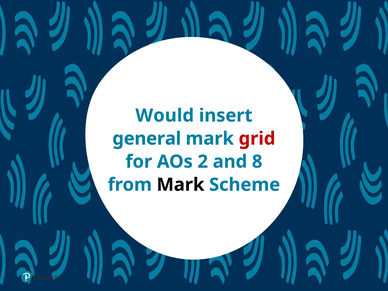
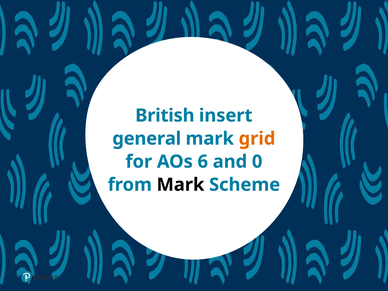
Would: Would -> British
grid colour: red -> orange
2: 2 -> 6
8: 8 -> 0
